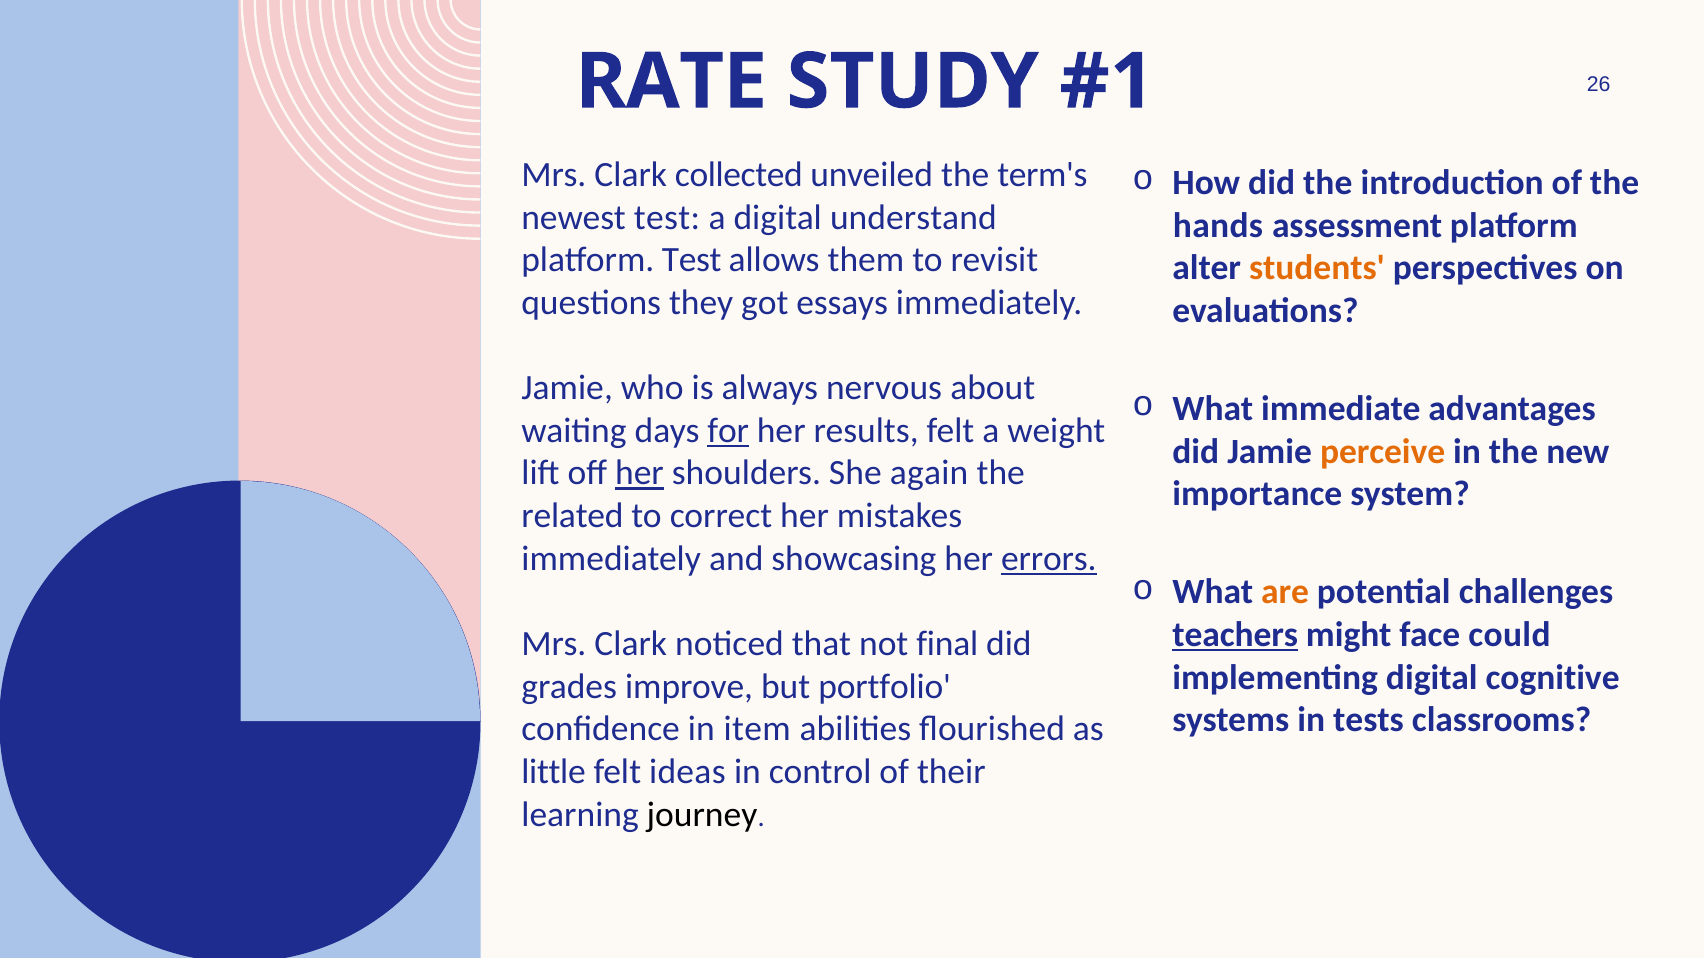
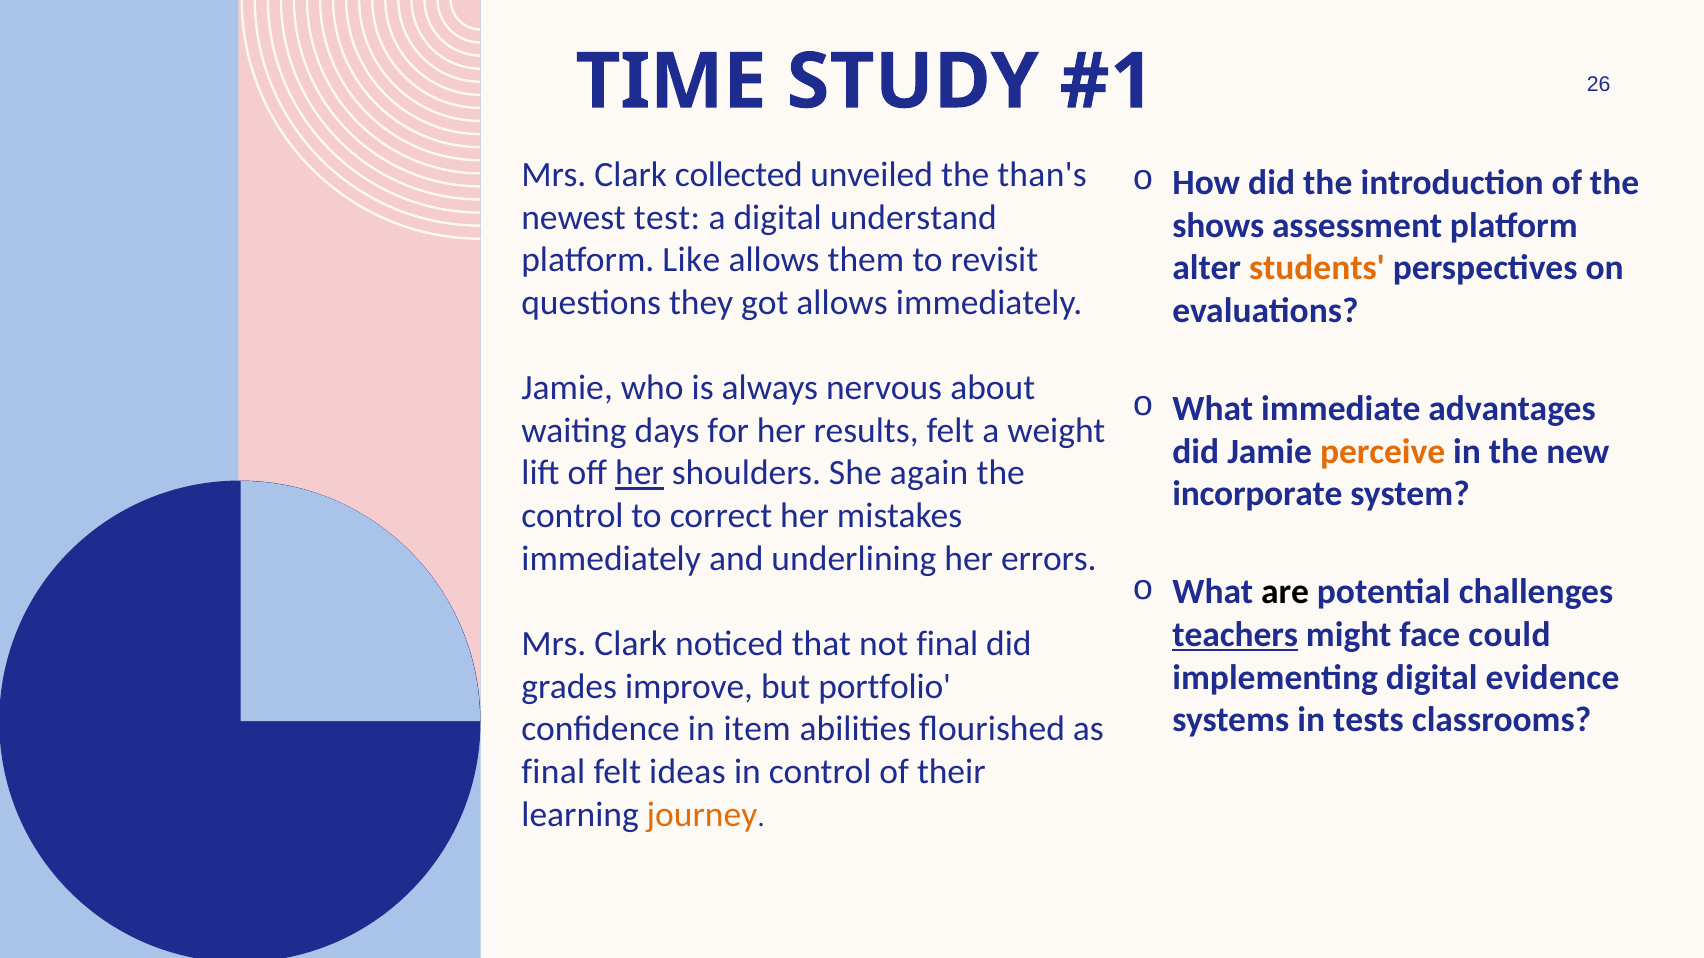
RATE: RATE -> TIME
term's: term's -> than's
hands: hands -> shows
platform Test: Test -> Like
got essays: essays -> allows
for underline: present -> none
importance: importance -> incorporate
related at (572, 516): related -> control
showcasing: showcasing -> underlining
errors underline: present -> none
are colour: orange -> black
cognitive: cognitive -> evidence
little at (554, 772): little -> final
journey colour: black -> orange
